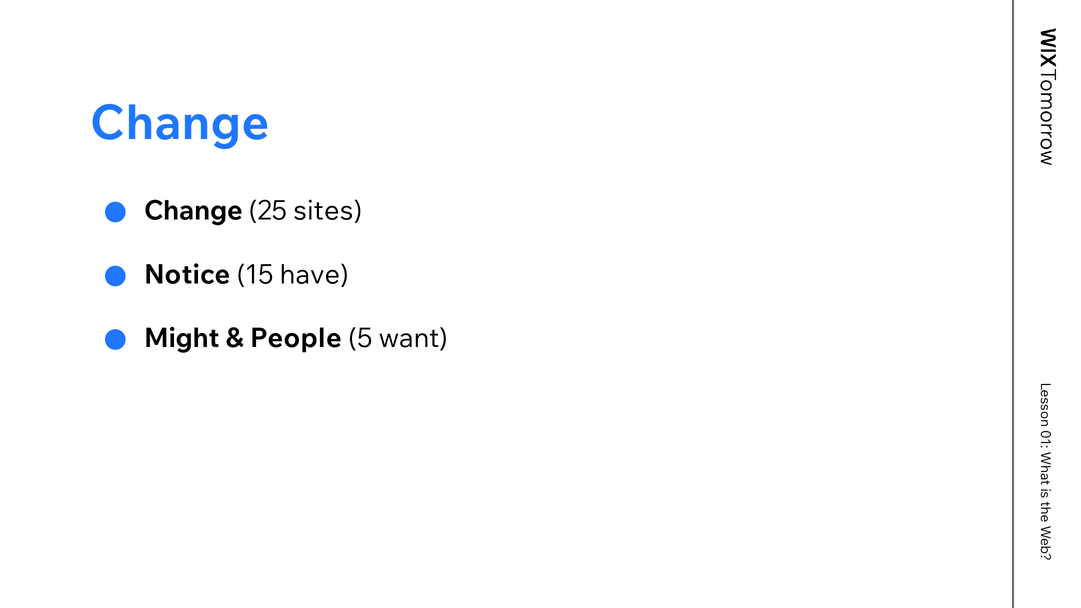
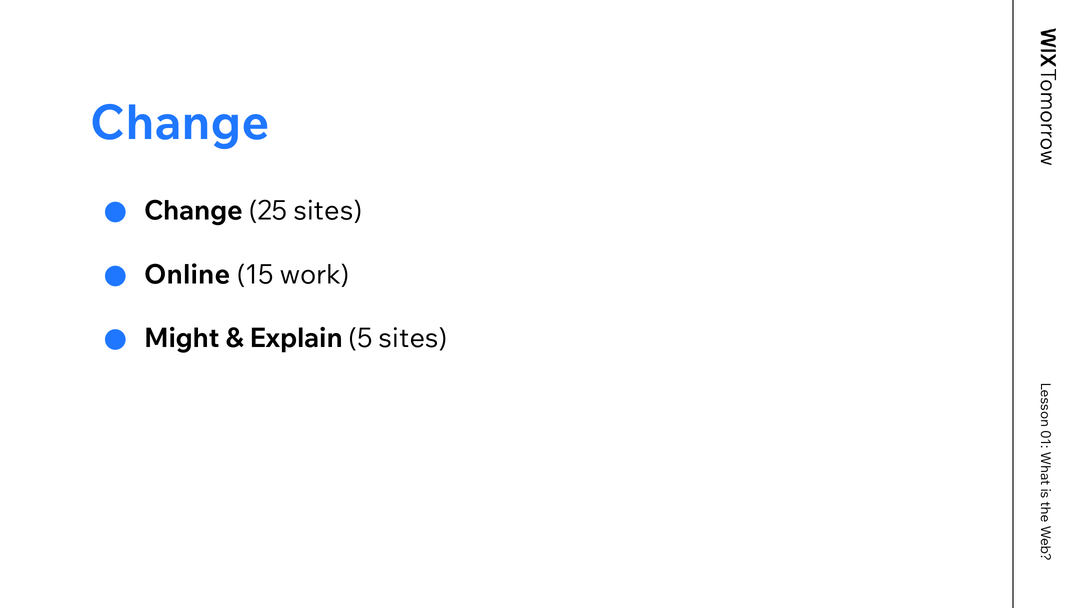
Notice: Notice -> Online
have: have -> work
People: People -> Explain
5 want: want -> sites
